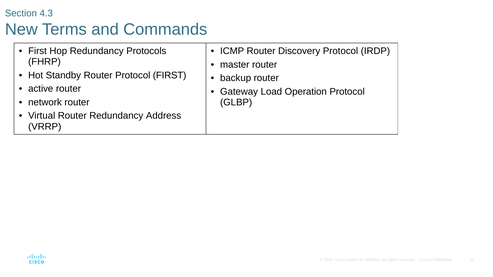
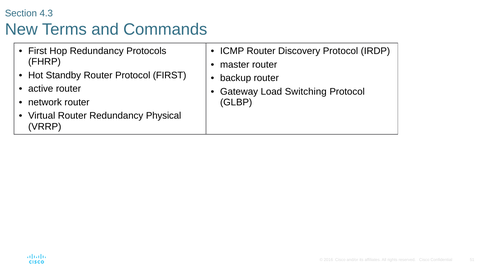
Operation: Operation -> Switching
Address: Address -> Physical
